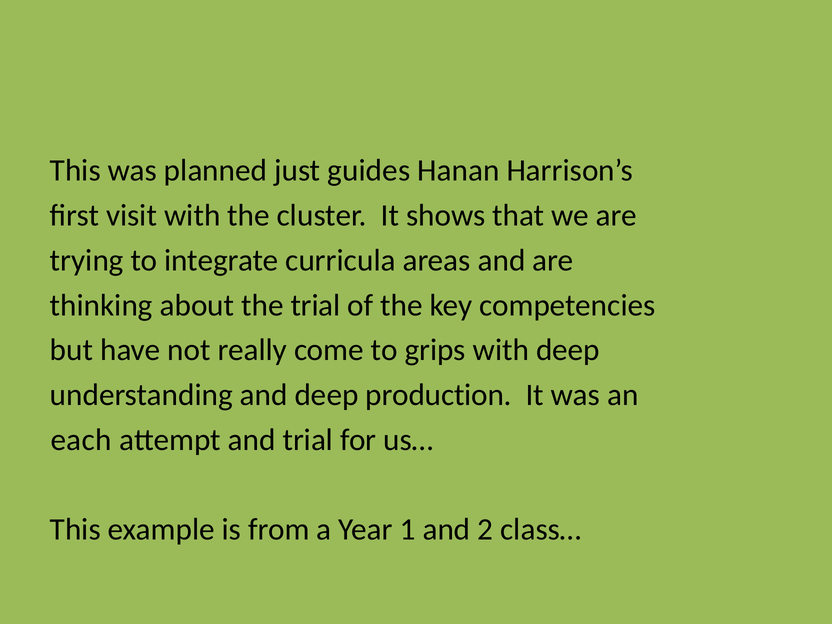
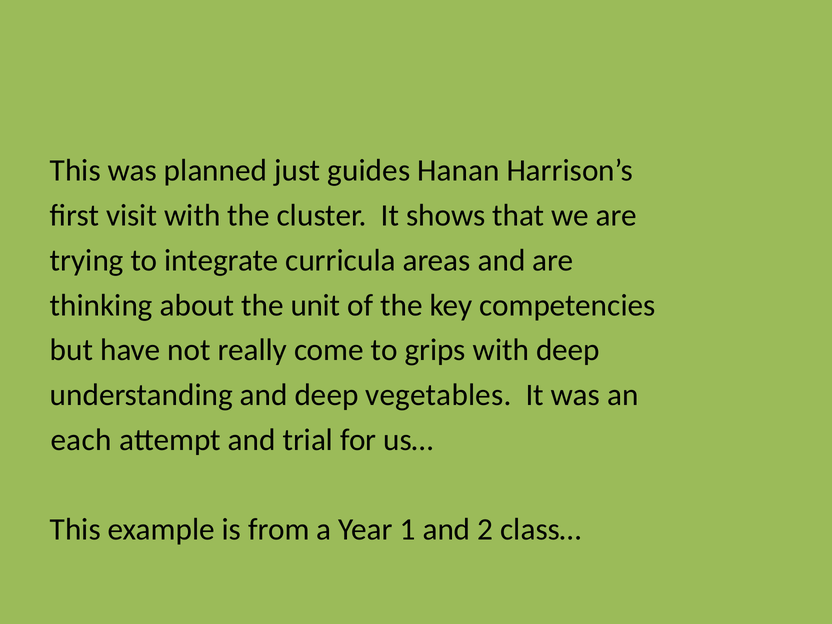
the trial: trial -> unit
production: production -> vegetables
